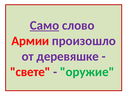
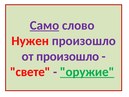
Армии: Армии -> Нужен
от деревяшке: деревяшке -> произошло
оружие underline: none -> present
